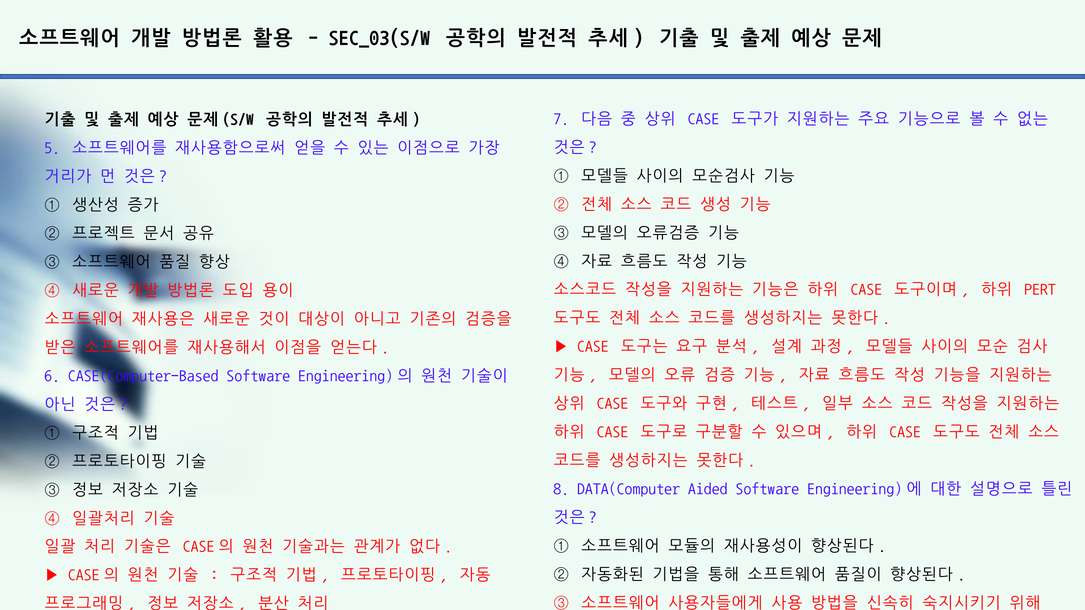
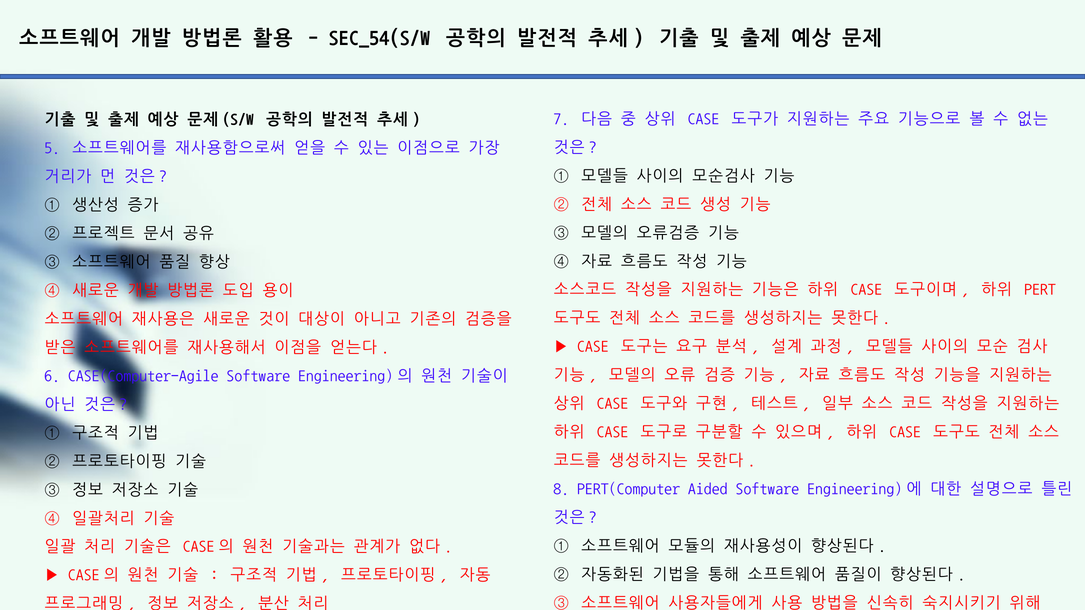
SEC_03(S/W: SEC_03(S/W -> SEC_54(S/W
CASE(Computer-Based: CASE(Computer-Based -> CASE(Computer-Agile
DATA(Computer: DATA(Computer -> PERT(Computer
